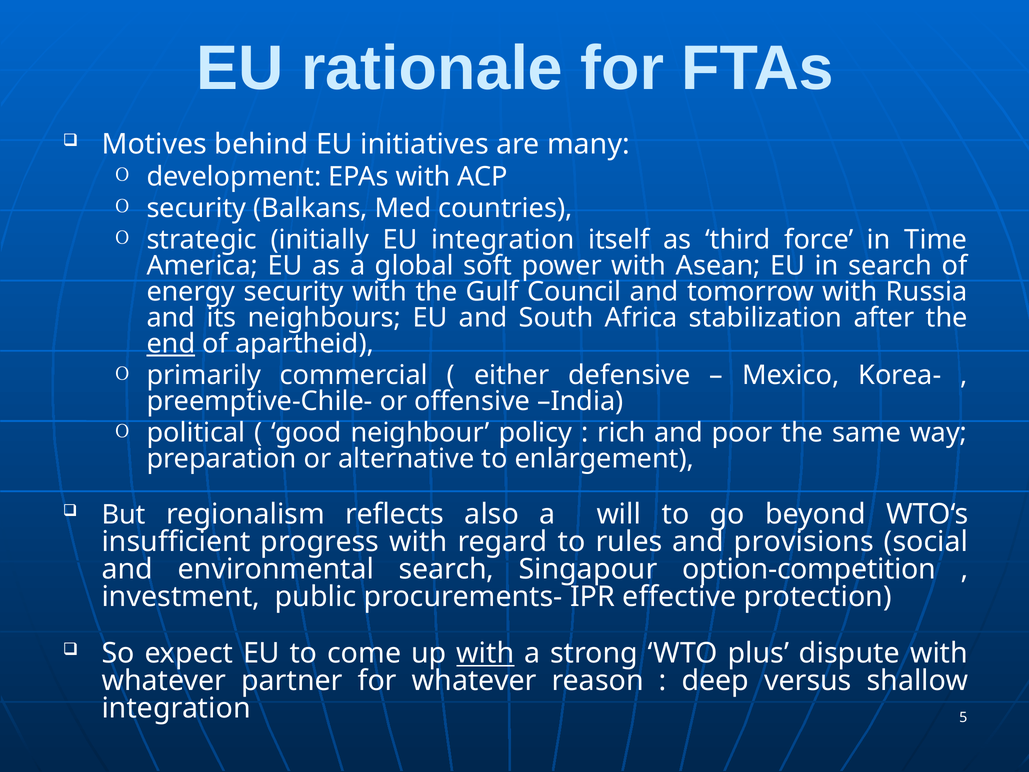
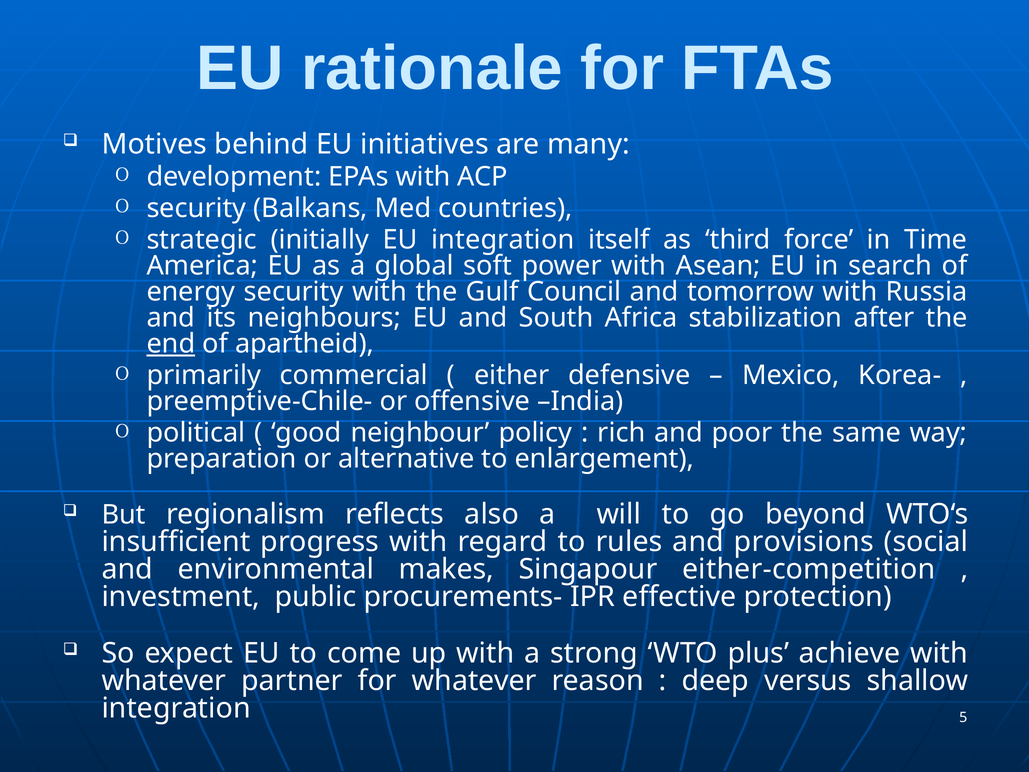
environmental search: search -> makes
option-competition: option-competition -> either-competition
with at (485, 653) underline: present -> none
dispute: dispute -> achieve
